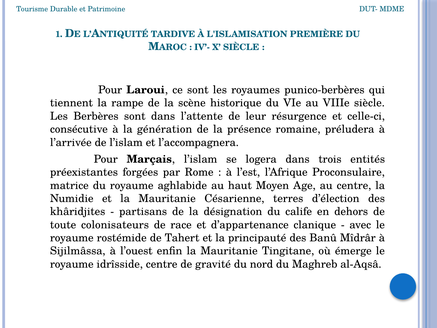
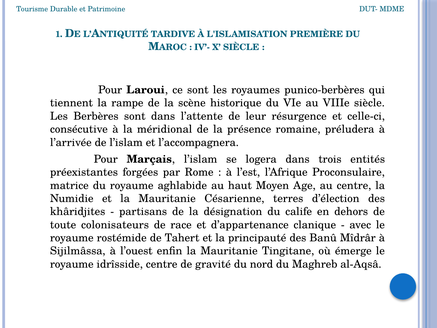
génération: génération -> méridional
